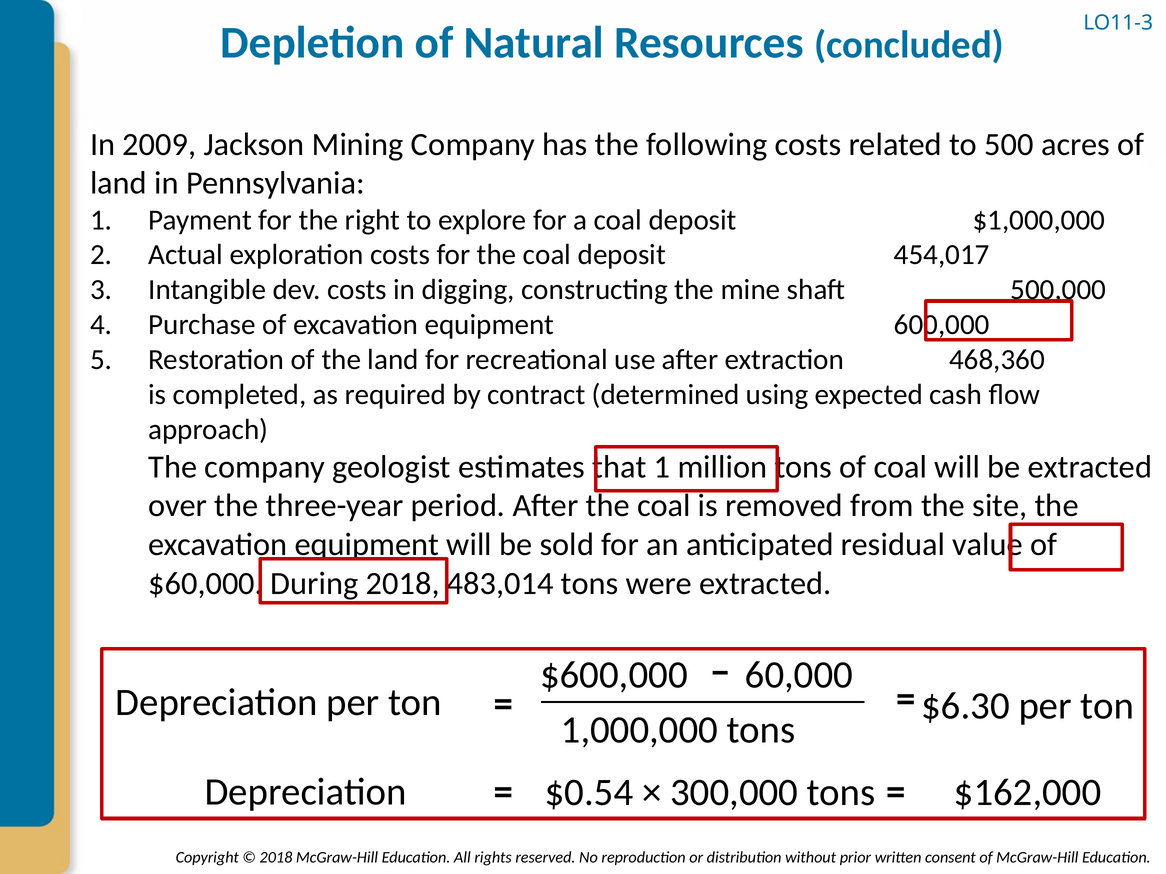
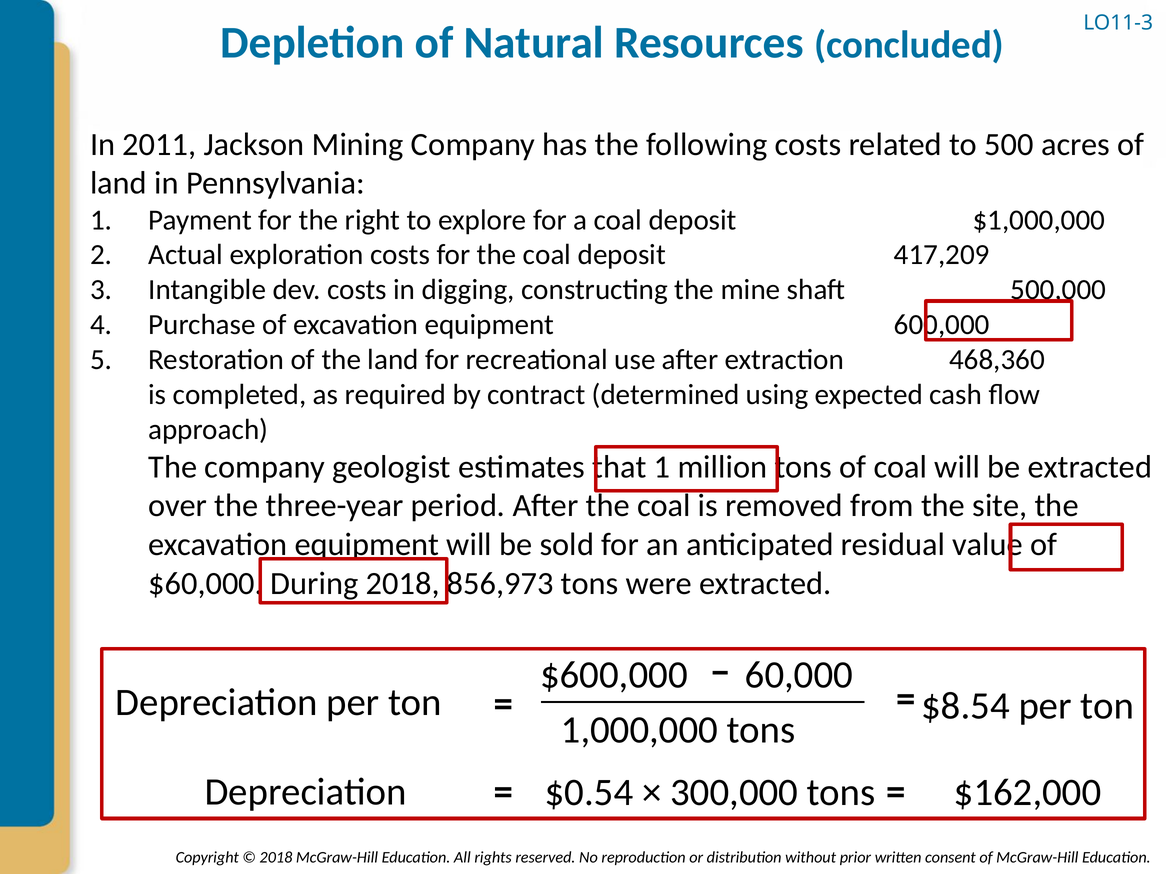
2009: 2009 -> 2011
454,017: 454,017 -> 417,209
483,014: 483,014 -> 856,973
$6.30: $6.30 -> $8.54
